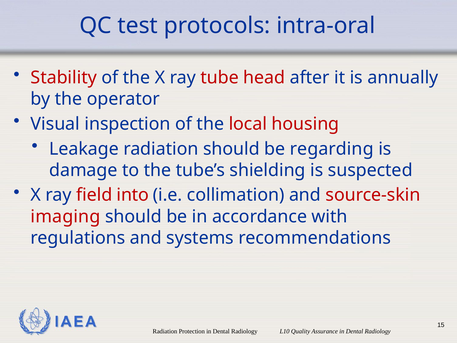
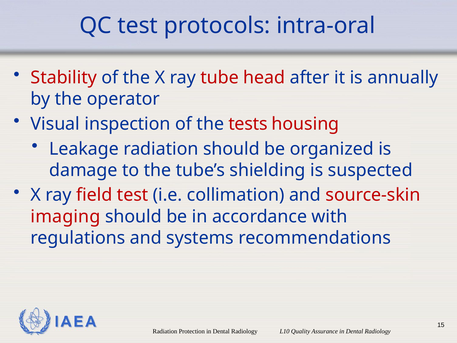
local: local -> tests
regarding: regarding -> organized
field into: into -> test
